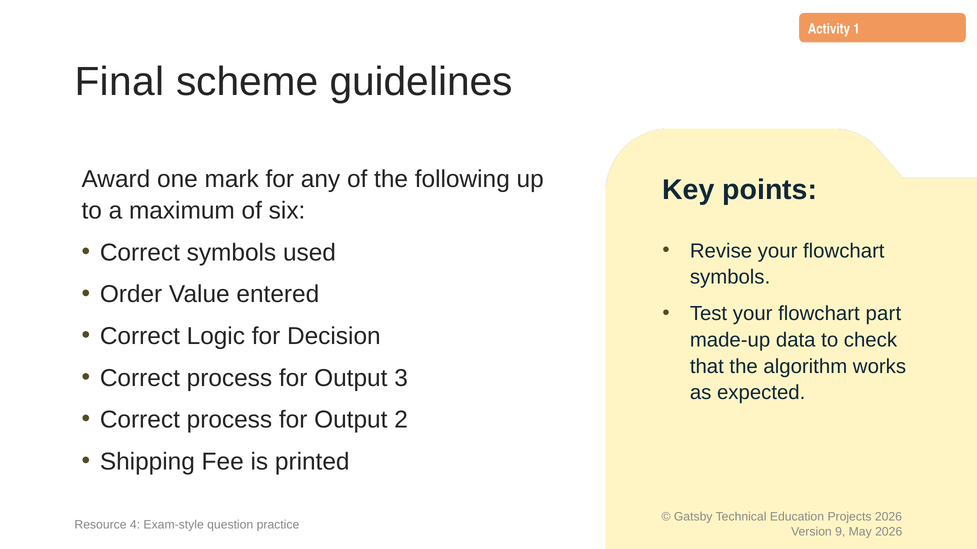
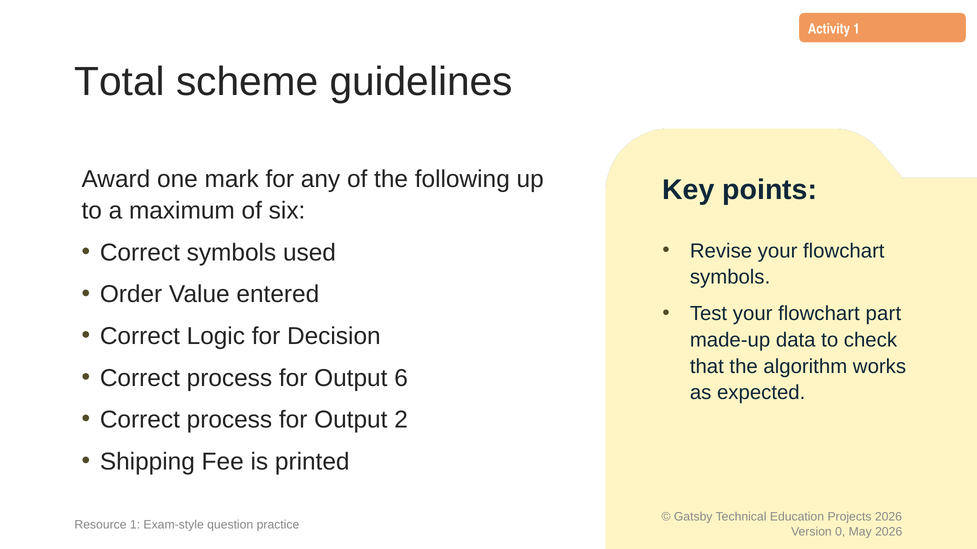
Final: Final -> Total
3: 3 -> 6
Resource 4: 4 -> 1
9: 9 -> 0
